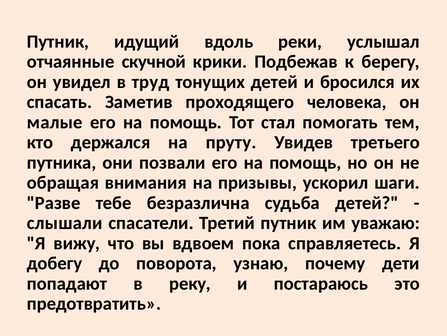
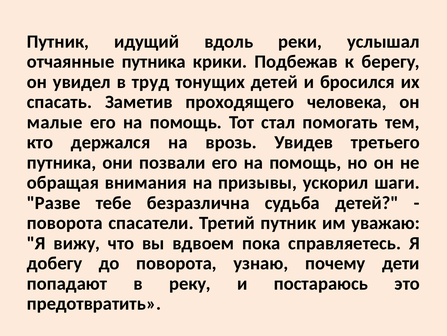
отчаянные скучной: скучной -> путника
пруту: пруту -> врозь
слышали at (65, 223): слышали -> поворота
